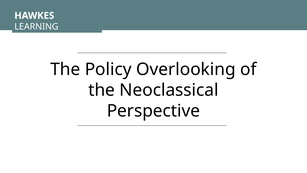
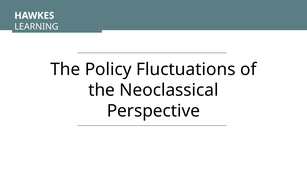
Overlooking: Overlooking -> Fluctuations
